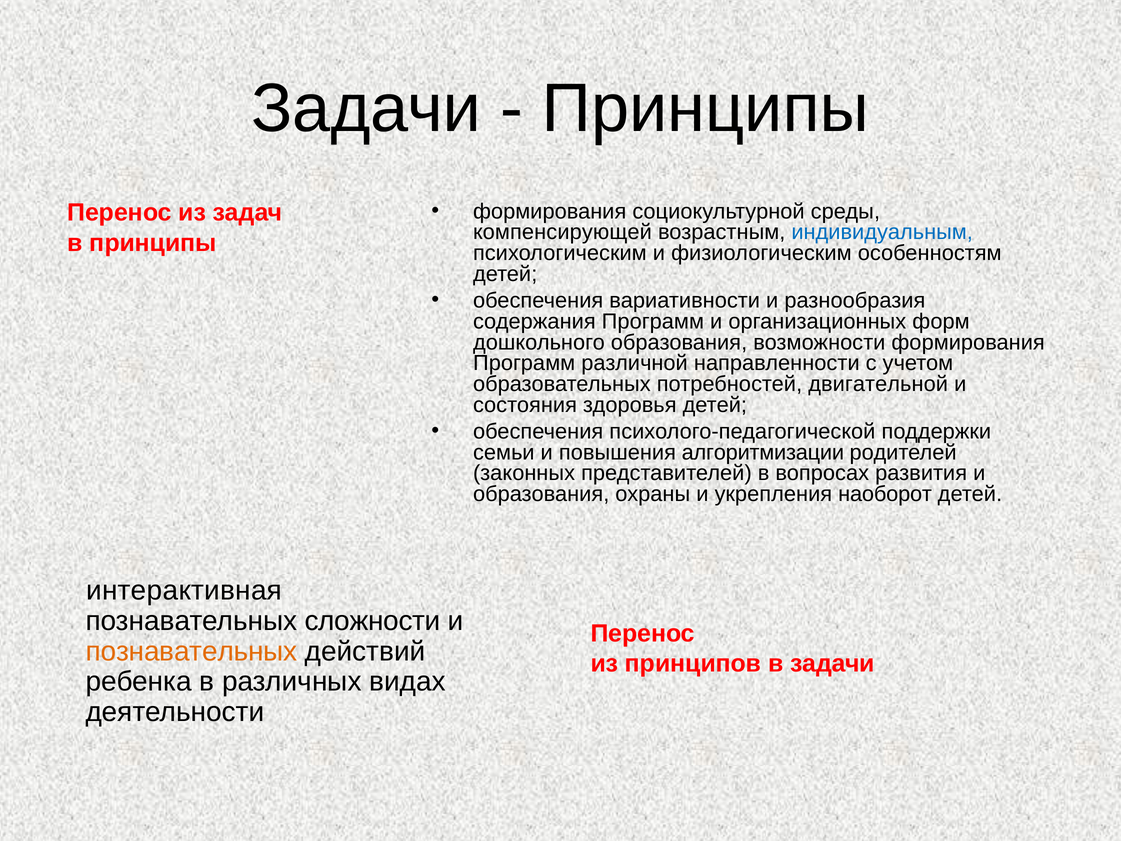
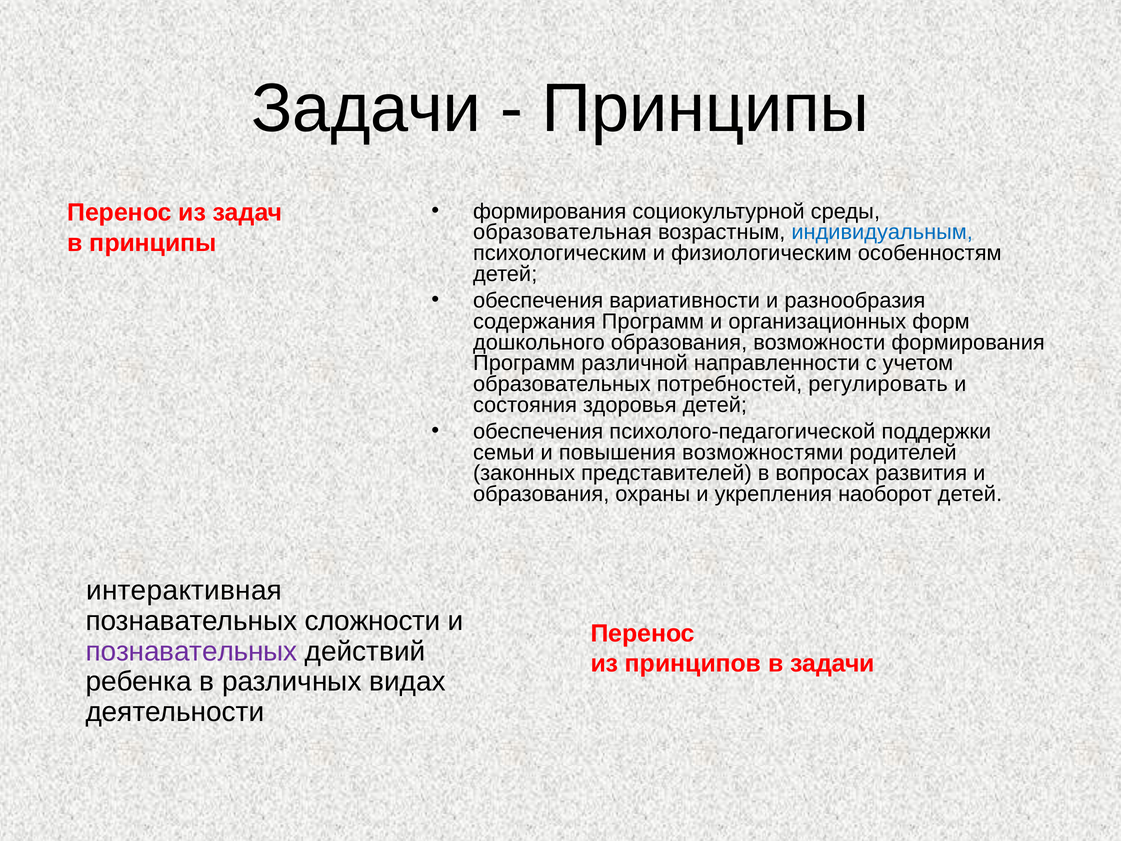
компенсирующей: компенсирующей -> образовательная
двигательной: двигательной -> регулировать
алгоритмизации: алгоритмизации -> возможностями
познавательных at (191, 651) colour: orange -> purple
